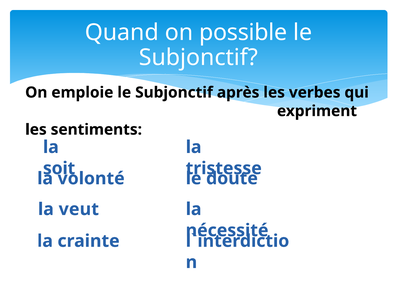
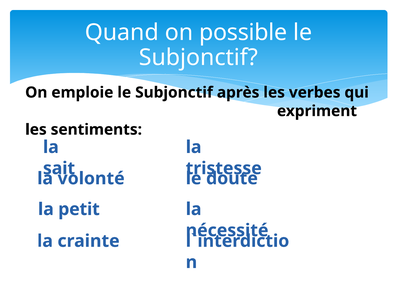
soit: soit -> sait
veut: veut -> petit
